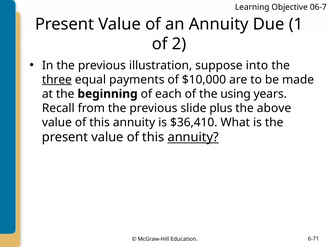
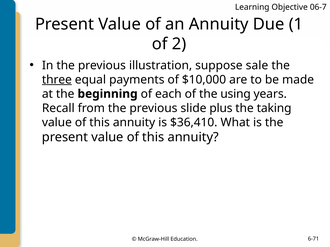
into: into -> sale
above: above -> taking
annuity at (193, 138) underline: present -> none
